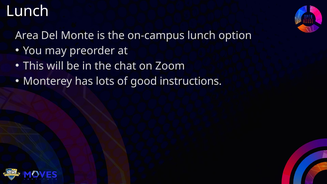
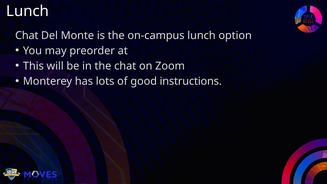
Area at (27, 35): Area -> Chat
